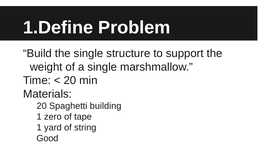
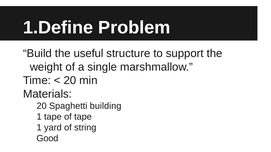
the single: single -> useful
1 zero: zero -> tape
